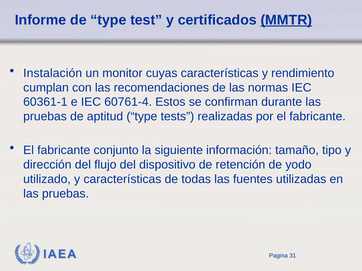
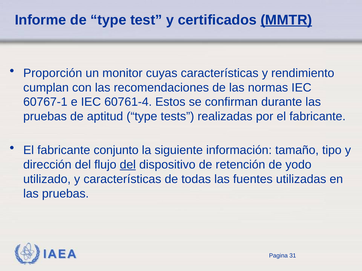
Instalación: Instalación -> Proporción
60361-1: 60361-1 -> 60767-1
del at (128, 165) underline: none -> present
